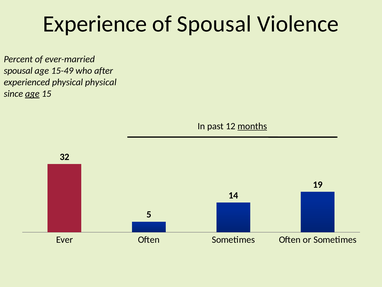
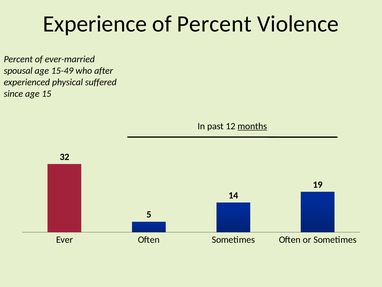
of Spousal: Spousal -> Percent
physical physical: physical -> suffered
age at (32, 94) underline: present -> none
